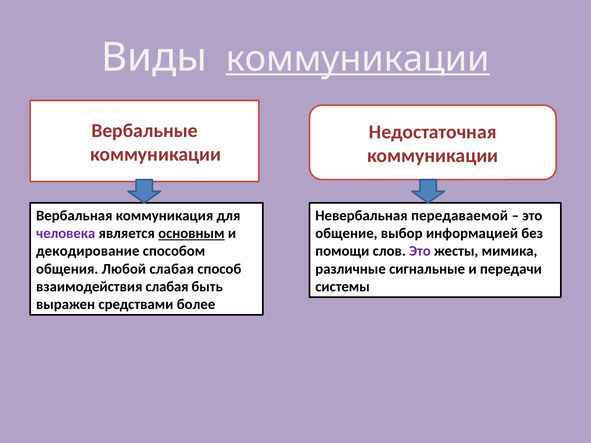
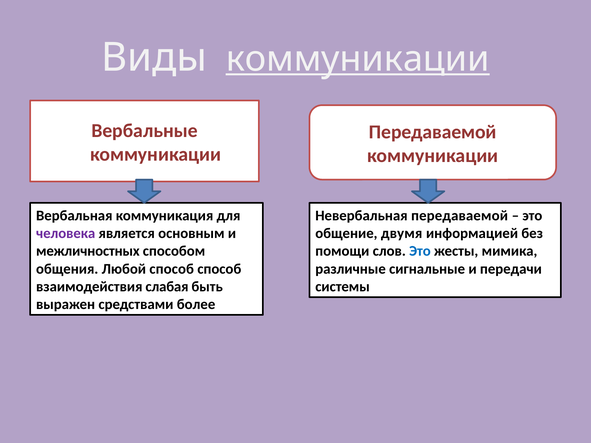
Недостаточная at (433, 132): Недостаточная -> Передаваемой
основным underline: present -> none
выбор: выбор -> двумя
декодирование: декодирование -> межличностных
Это at (420, 251) colour: purple -> blue
Любой слабая: слабая -> способ
